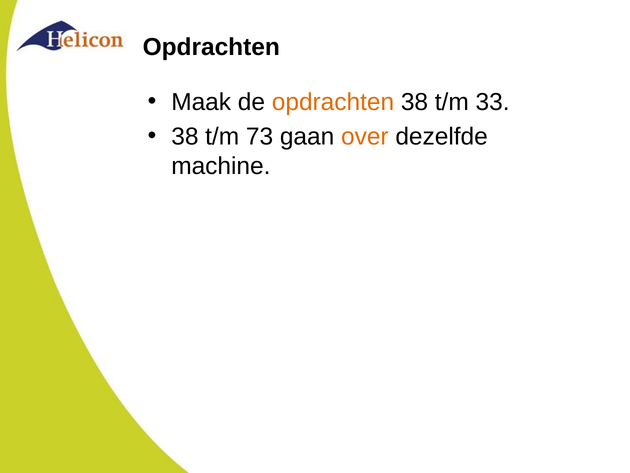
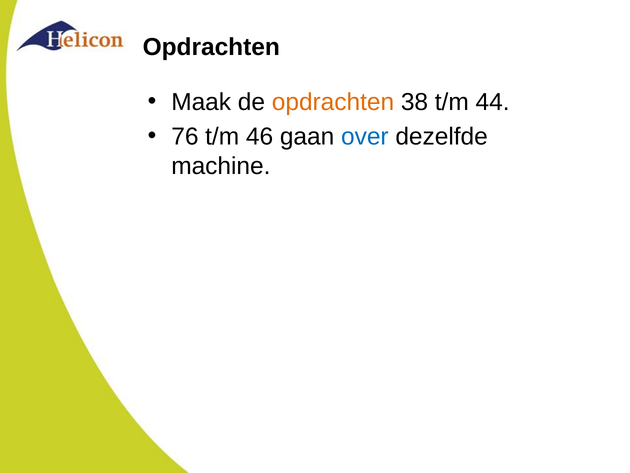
33: 33 -> 44
38 at (185, 136): 38 -> 76
73: 73 -> 46
over colour: orange -> blue
